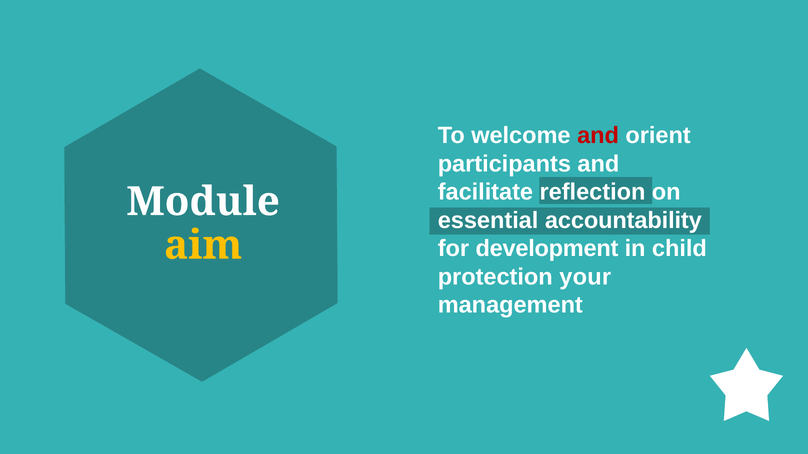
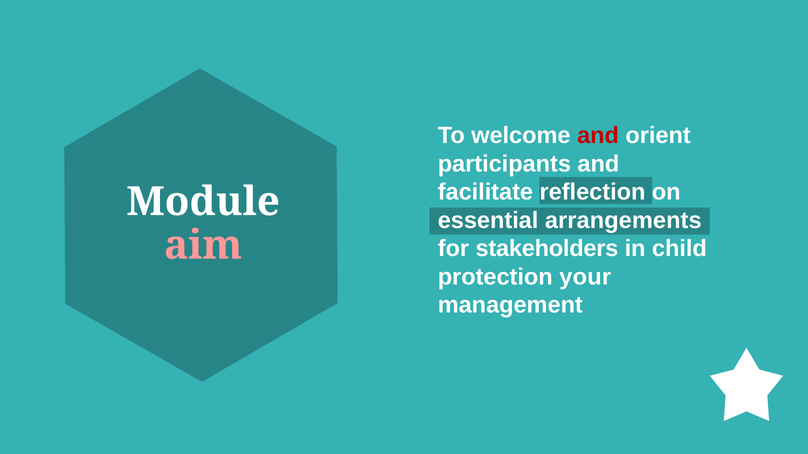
accountability: accountability -> arrangements
aim colour: yellow -> pink
development: development -> stakeholders
